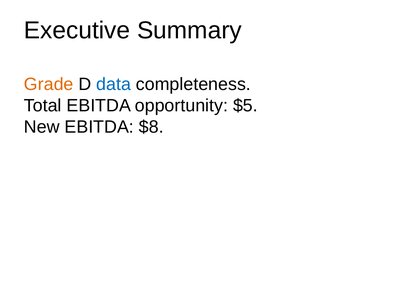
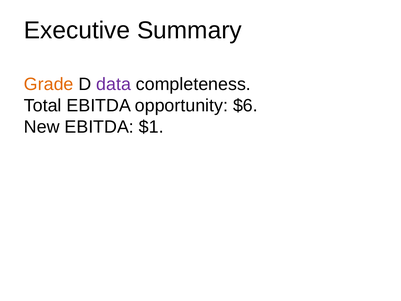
data colour: blue -> purple
$5: $5 -> $6
$8: $8 -> $1
